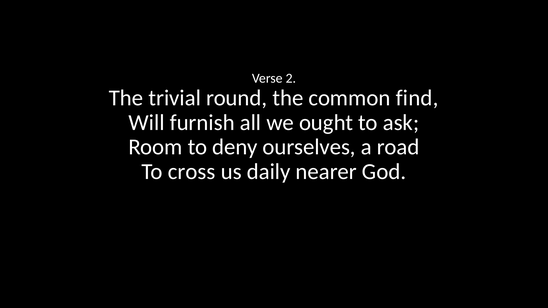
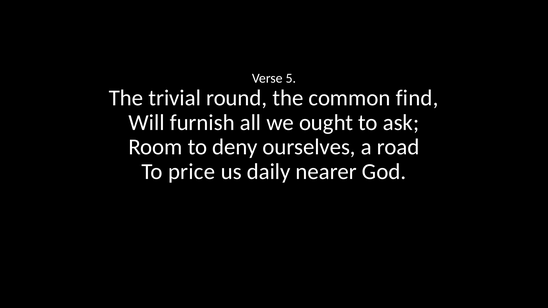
2: 2 -> 5
cross: cross -> price
